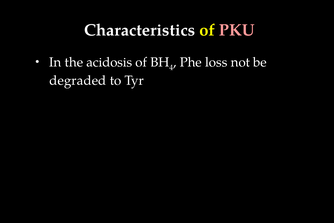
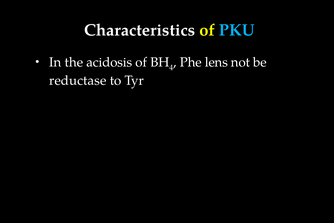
PKU colour: pink -> light blue
loss: loss -> lens
degraded: degraded -> reductase
